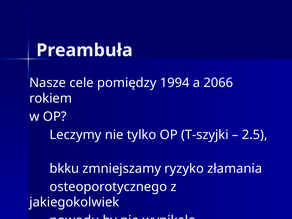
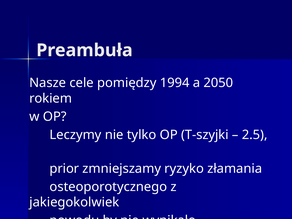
2066: 2066 -> 2050
bkku: bkku -> prior
